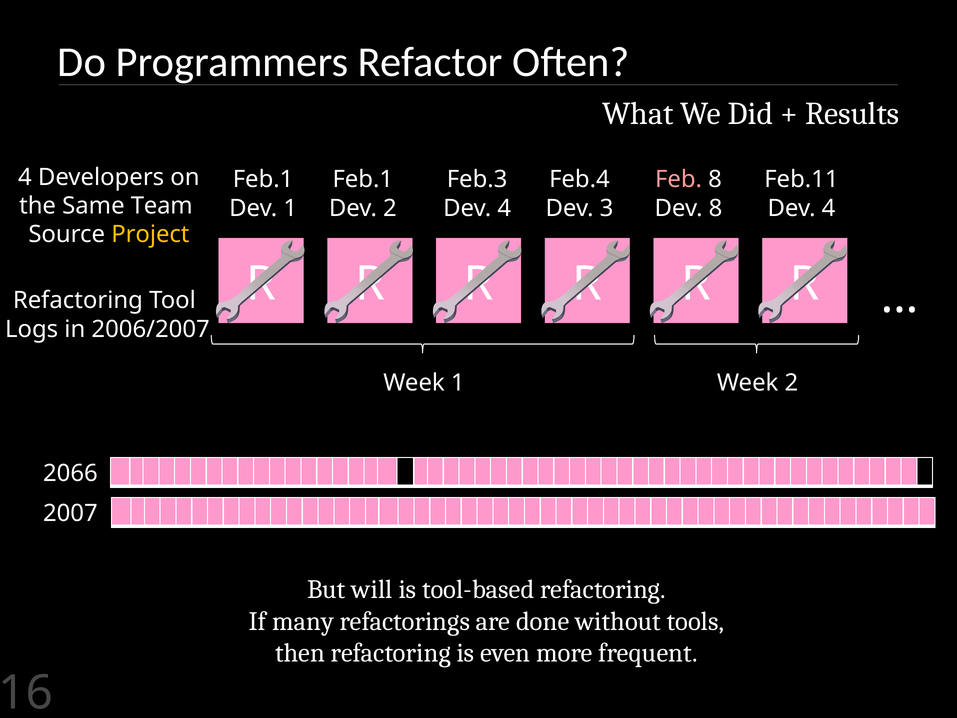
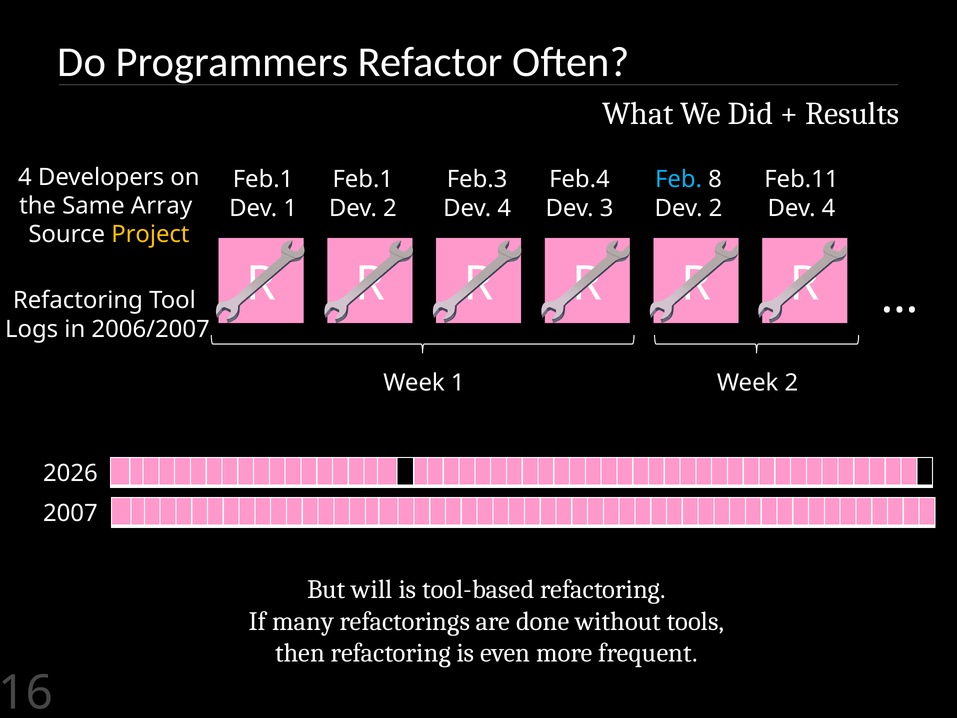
Feb colour: pink -> light blue
Team: Team -> Array
8 at (716, 208): 8 -> 2
2066: 2066 -> 2026
